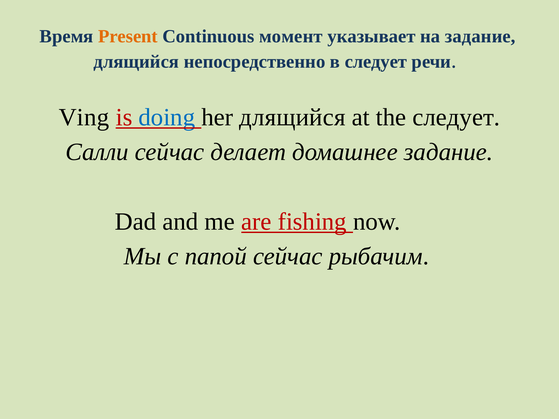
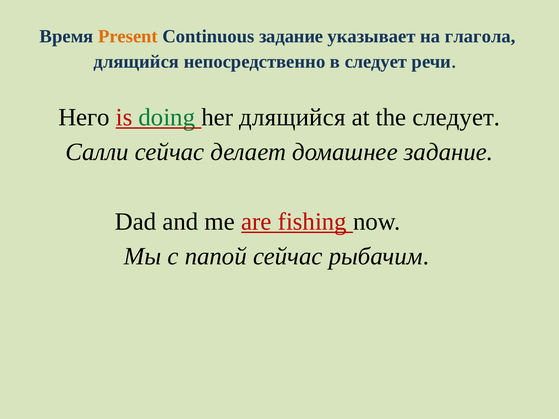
Continuous момент: момент -> задание
на задание: задание -> глагола
Ving: Ving -> Него
doing colour: blue -> green
